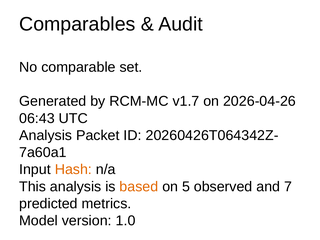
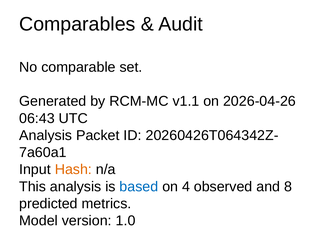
v1.7: v1.7 -> v1.1
based colour: orange -> blue
5: 5 -> 4
7: 7 -> 8
